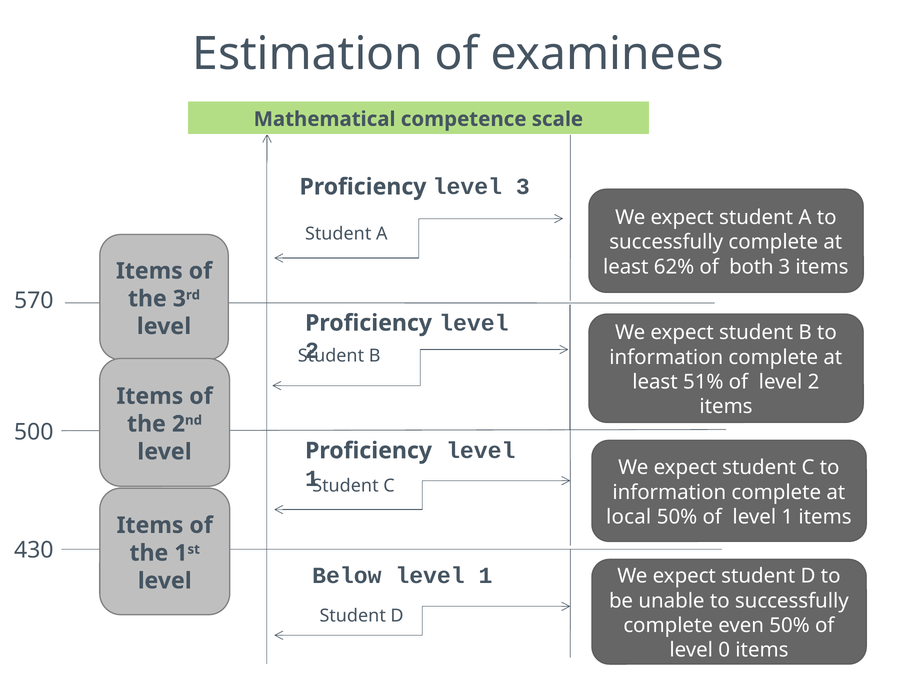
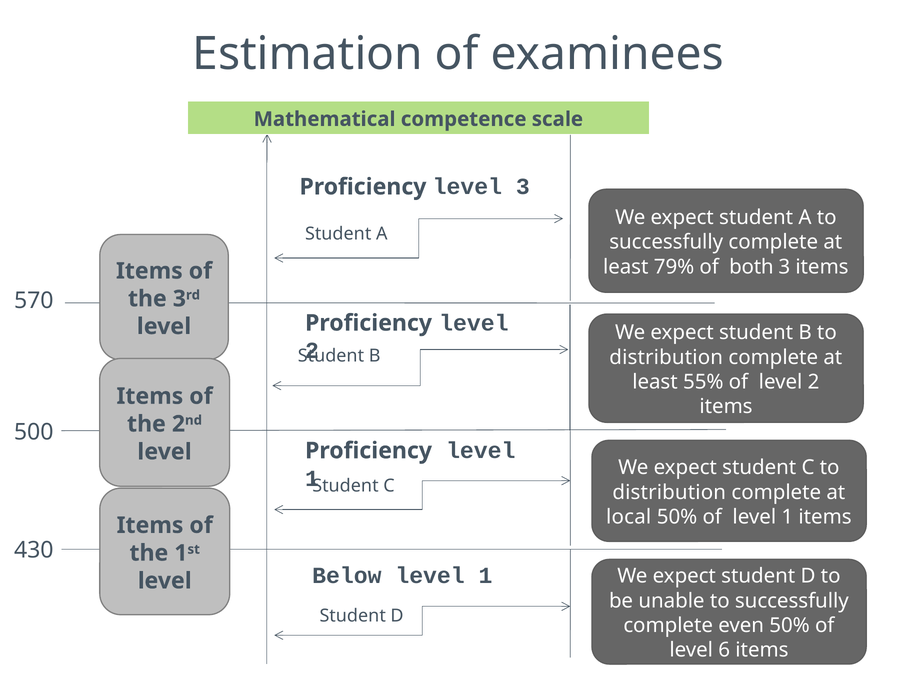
62%: 62% -> 79%
information at (666, 357): information -> distribution
51%: 51% -> 55%
information at (669, 492): information -> distribution
0: 0 -> 6
